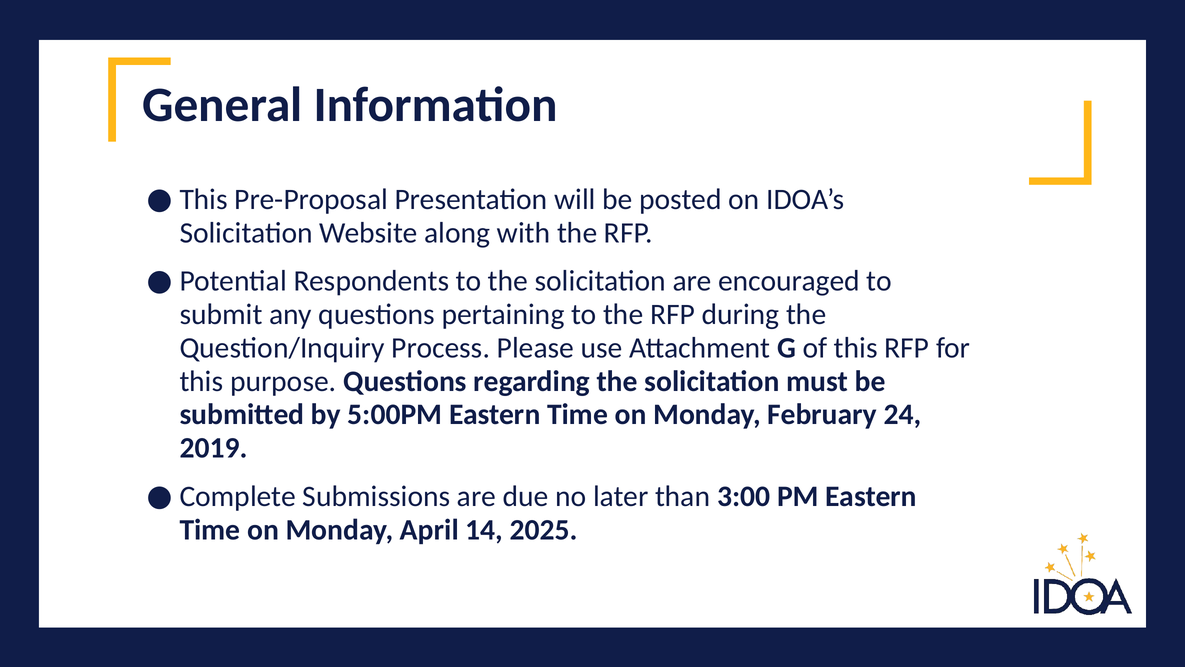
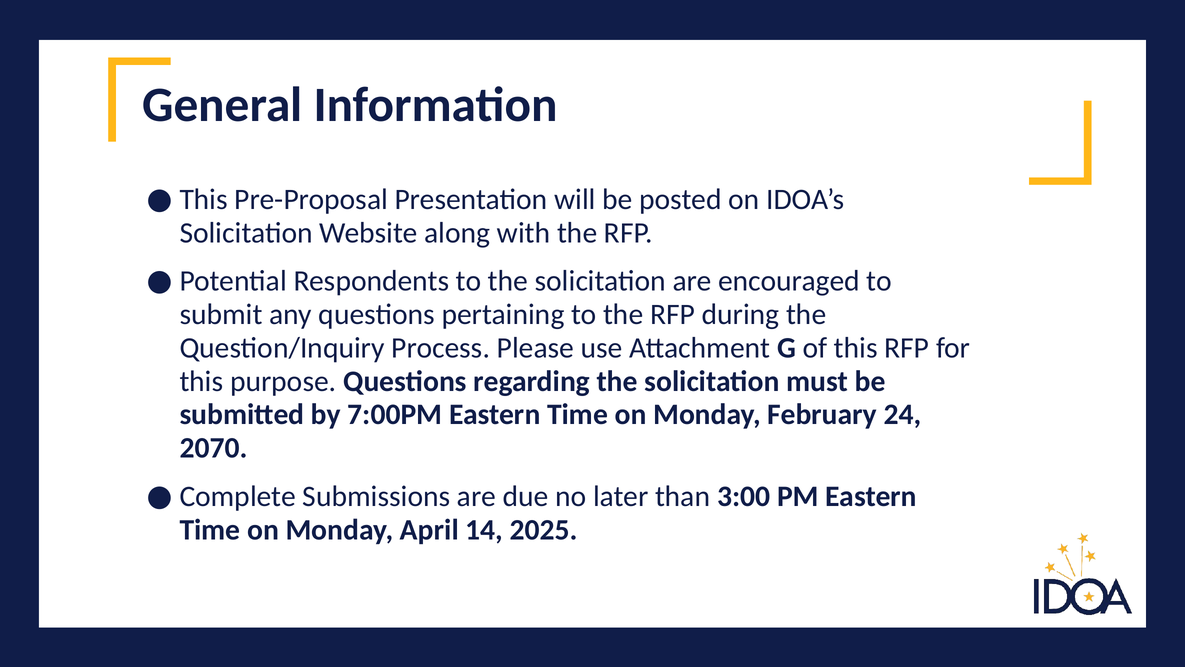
5:00PM: 5:00PM -> 7:00PM
2019: 2019 -> 2070
